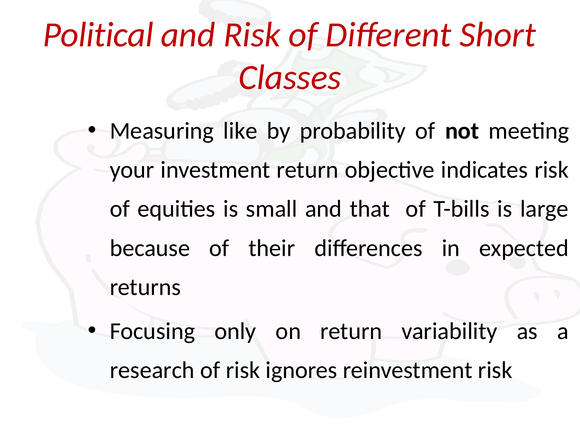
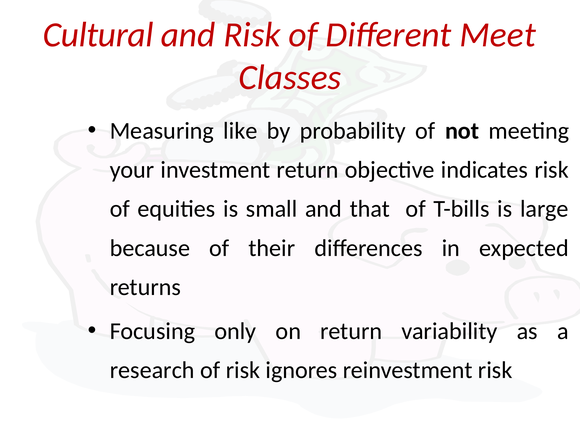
Political: Political -> Cultural
Short: Short -> Meet
